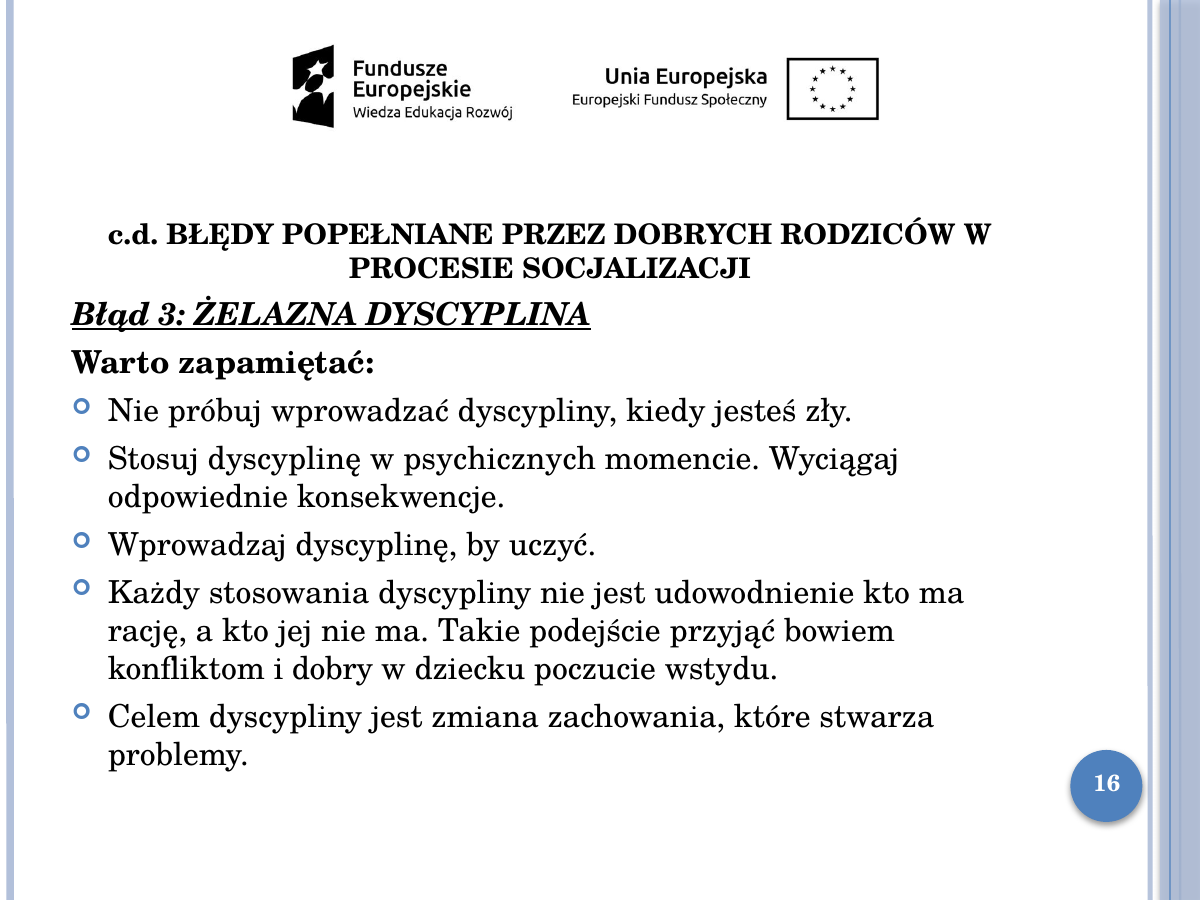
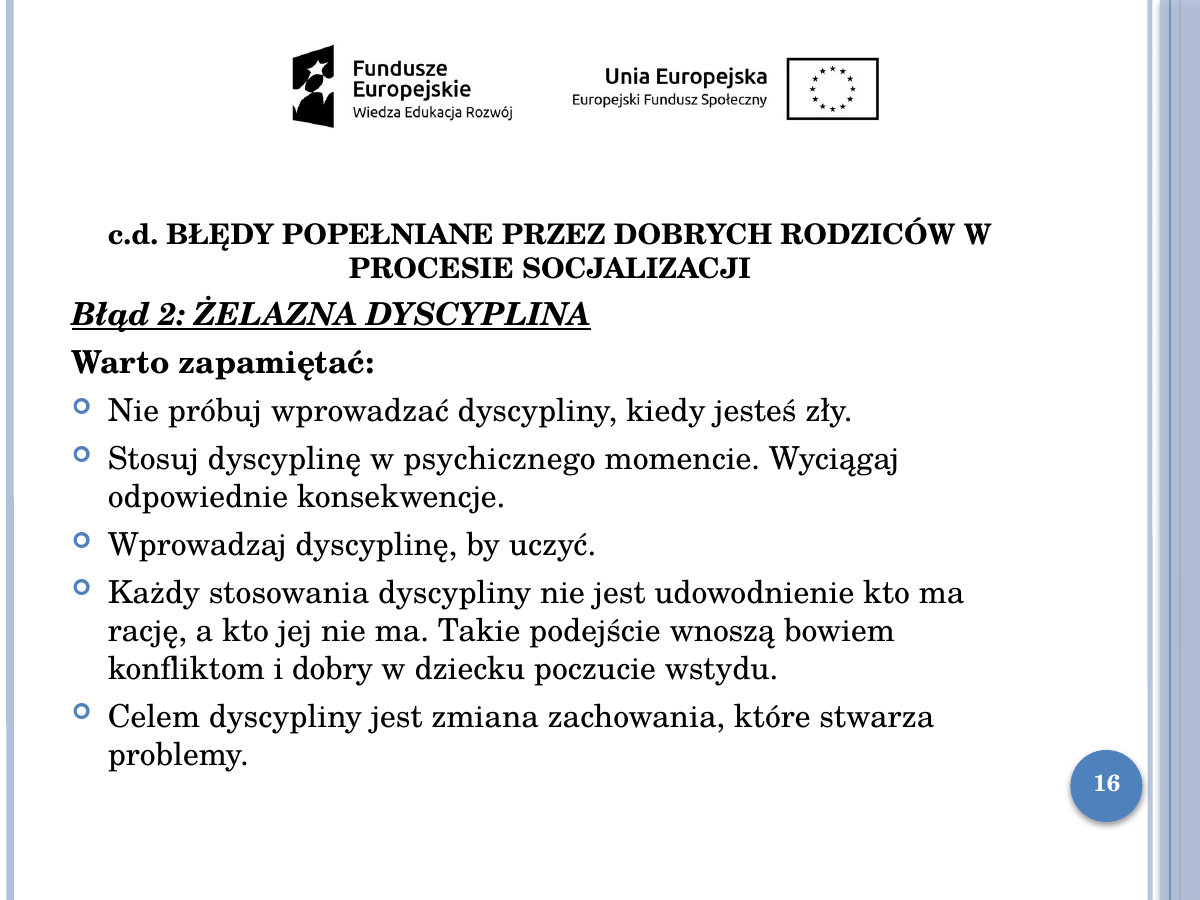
3: 3 -> 2
psychicznych: psychicznych -> psychicznego
przyjąć: przyjąć -> wnoszą
